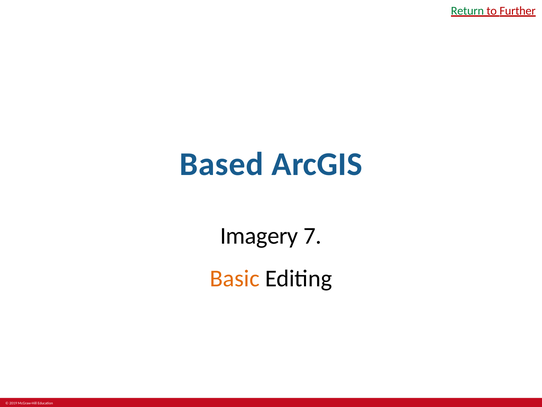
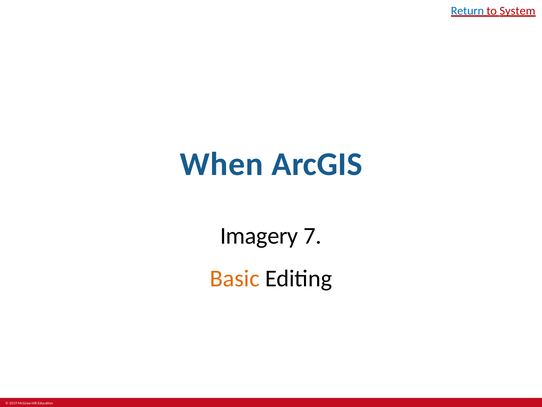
Return colour: green -> blue
Further: Further -> System
Based: Based -> When
